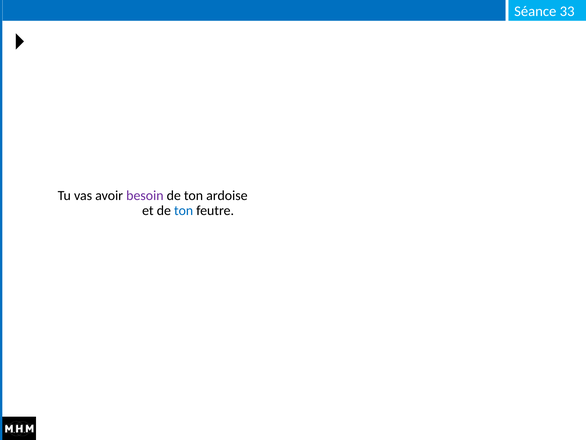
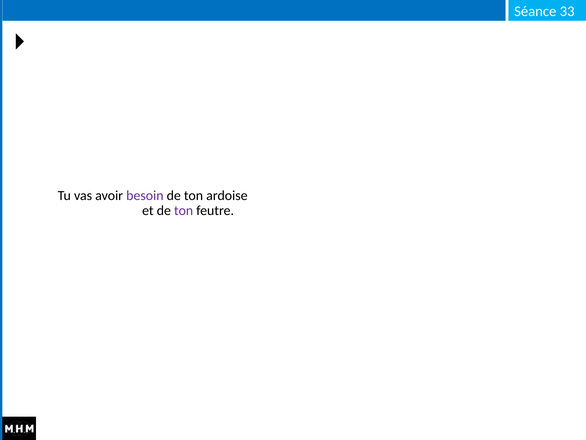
ton at (184, 210) colour: blue -> purple
